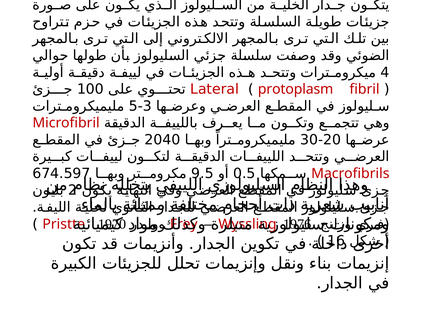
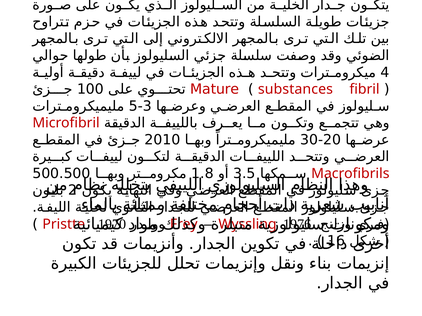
Lateral: Lateral -> Mature
protoplasm: protoplasm -> substances
2040: 2040 -> 2010
674.597: 674.597 -> 500.500
9.5: 9.5 -> 1.8
0.5: 0.5 -> 3.5
